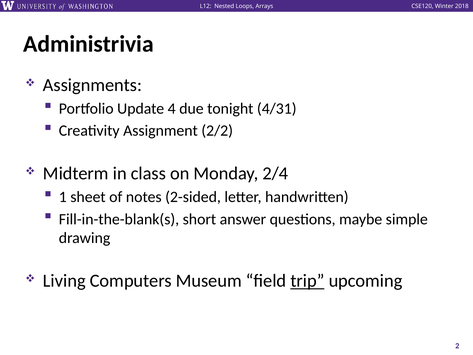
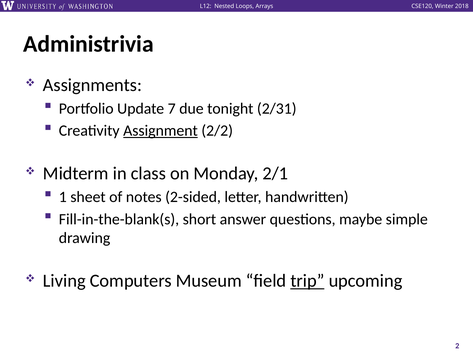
4: 4 -> 7
4/31: 4/31 -> 2/31
Assignment underline: none -> present
2/4: 2/4 -> 2/1
